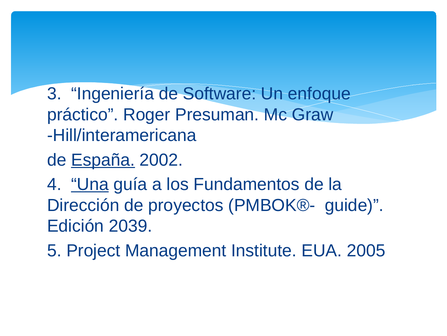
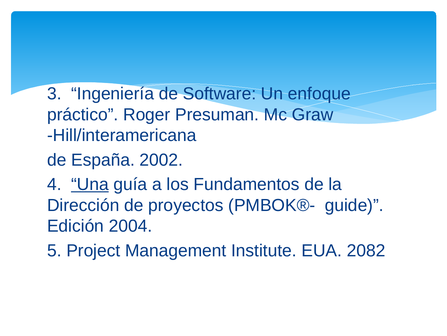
España underline: present -> none
2039: 2039 -> 2004
2005: 2005 -> 2082
